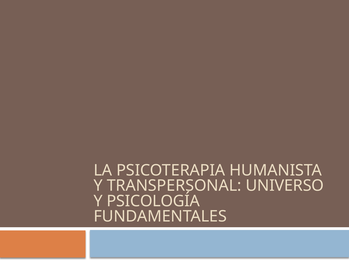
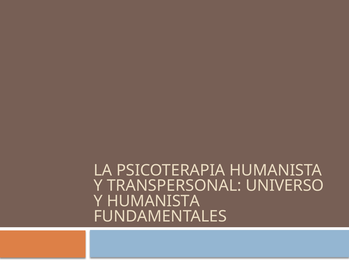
Y PSICOLOGÍA: PSICOLOGÍA -> HUMANISTA
